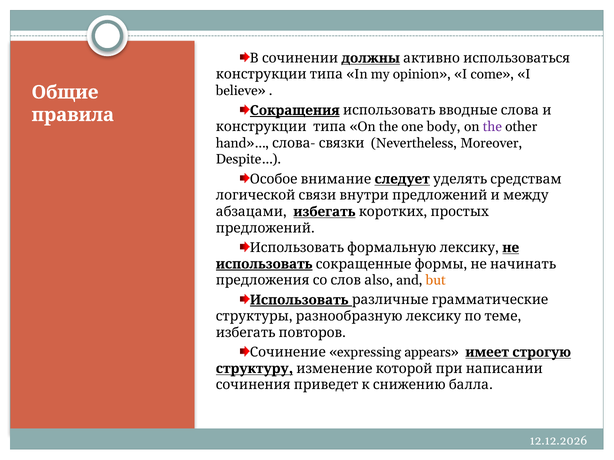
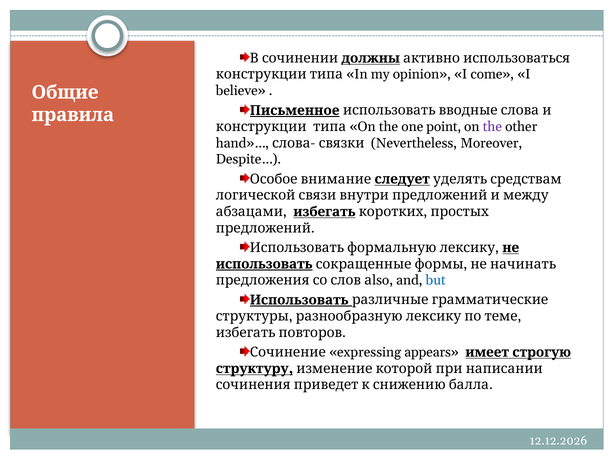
Сокращения: Сокращения -> Письменное
body: body -> point
but colour: orange -> blue
